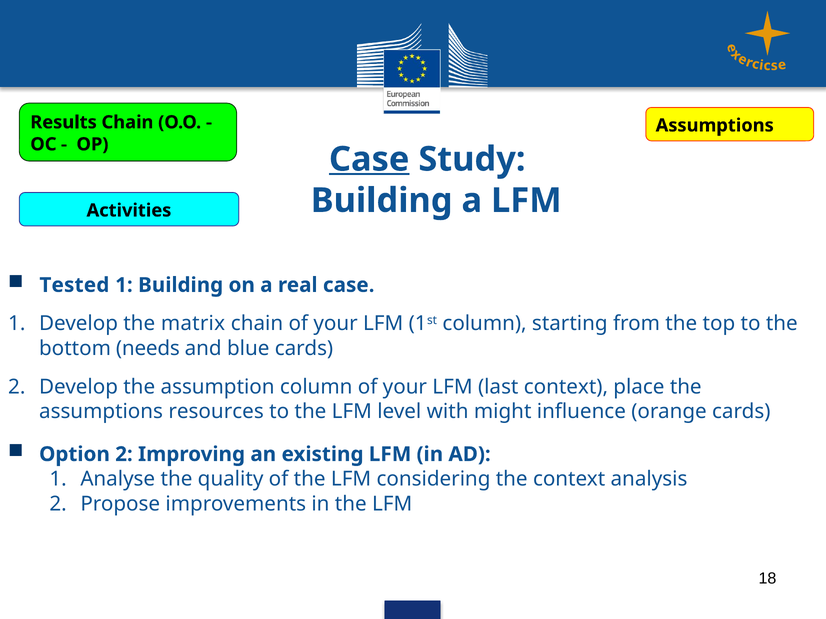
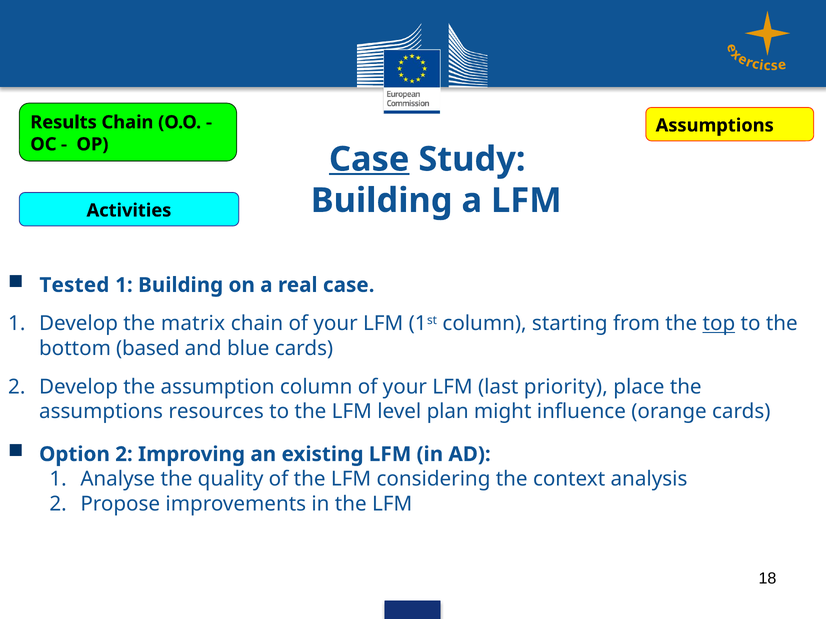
top underline: none -> present
needs: needs -> based
last context: context -> priority
with: with -> plan
